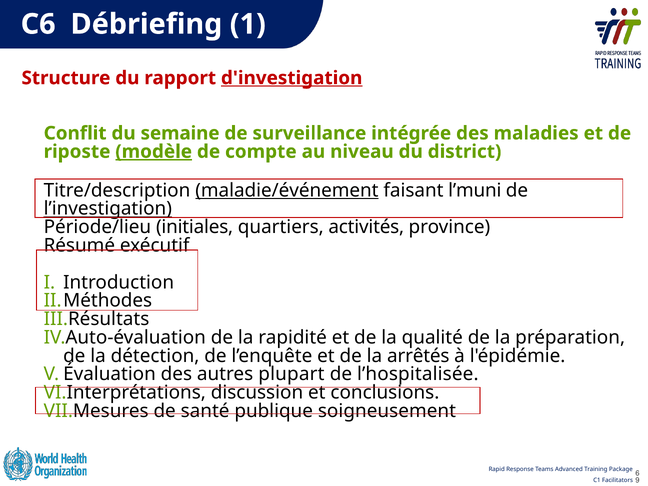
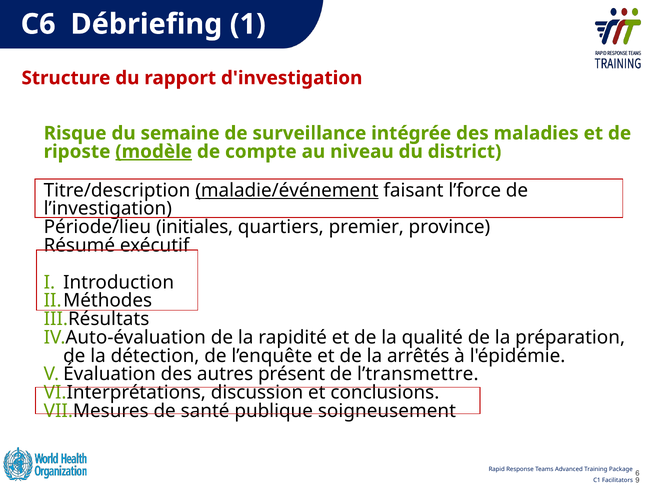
d'investigation underline: present -> none
Conflit: Conflit -> Risque
l’muni: l’muni -> l’force
l’investigation underline: present -> none
activités: activités -> premier
plupart: plupart -> présent
l’hospitalisée: l’hospitalisée -> l’transmettre
